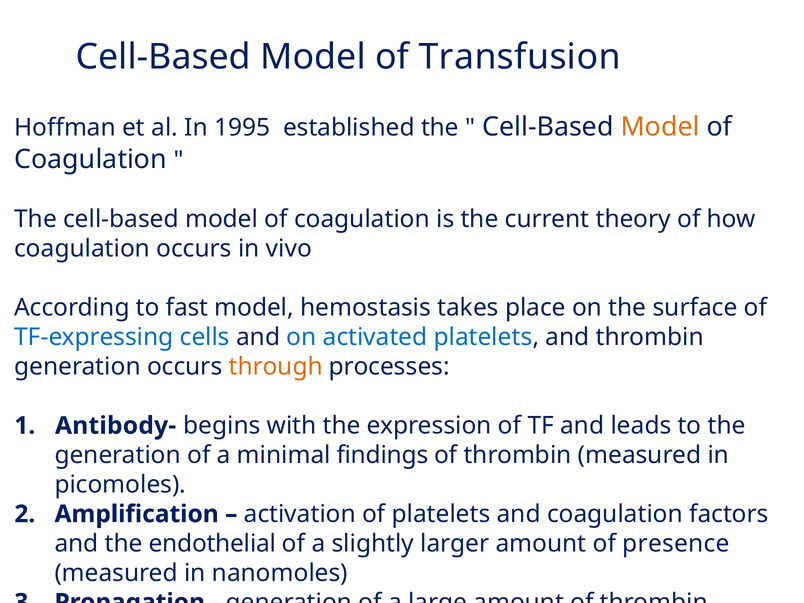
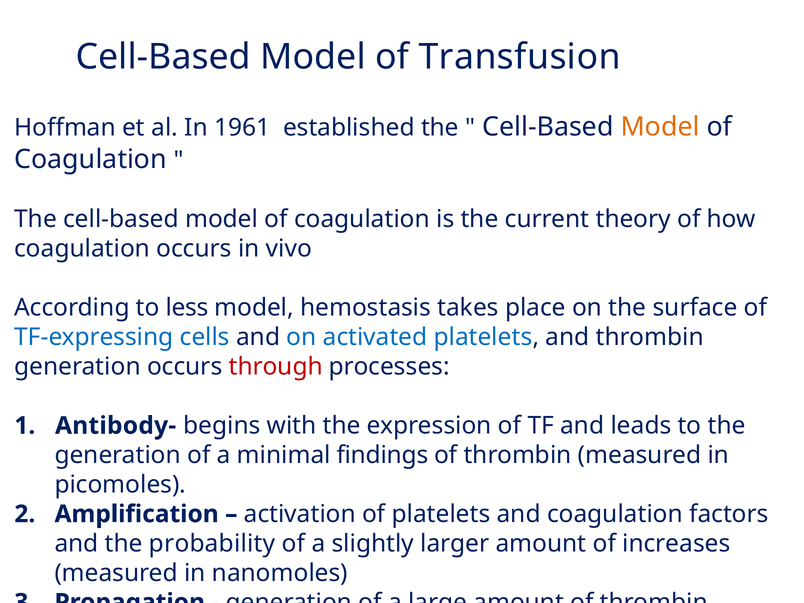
1995: 1995 -> 1961
fast: fast -> less
through colour: orange -> red
endothelial: endothelial -> probability
presence: presence -> increases
